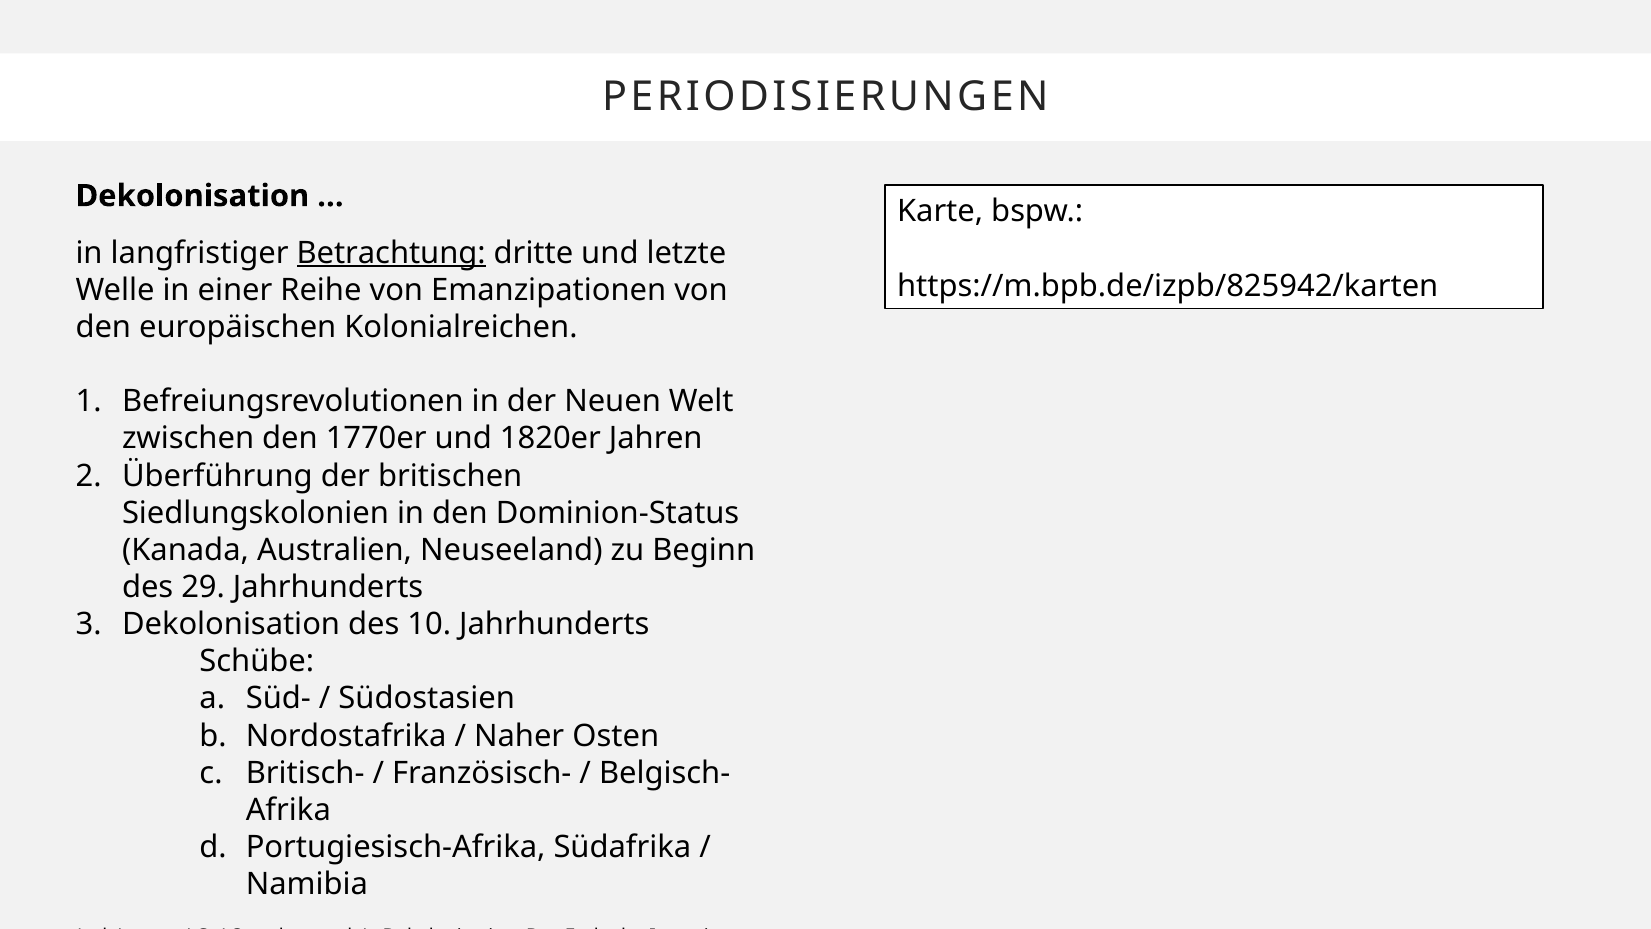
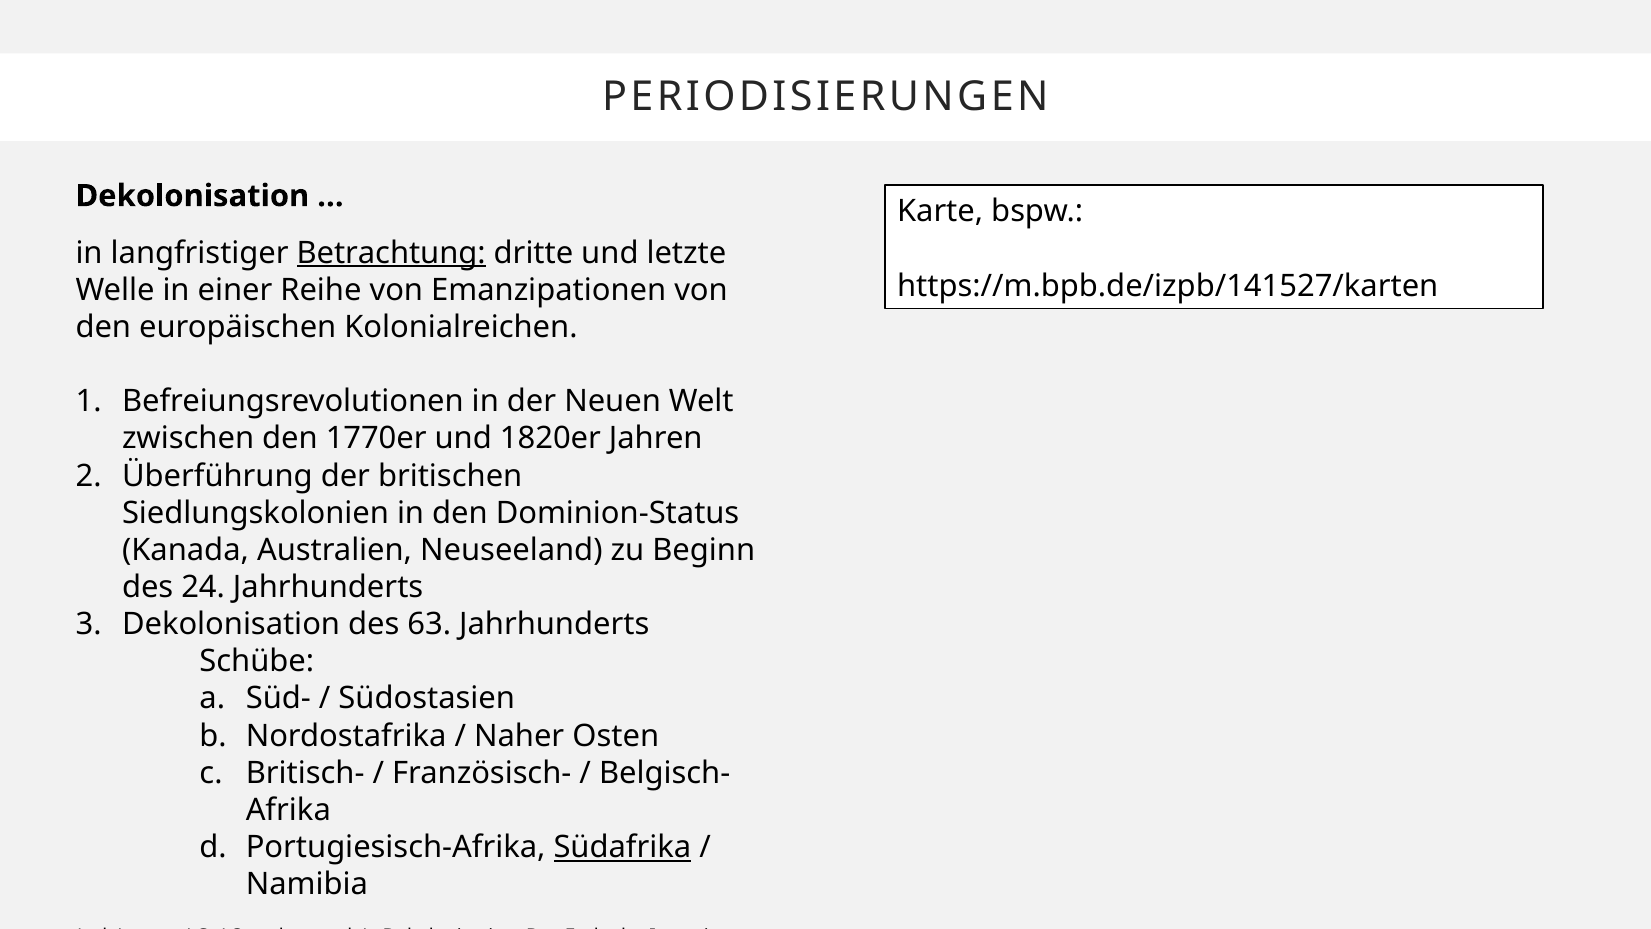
https://m.bpb.de/izpb/825942/karten: https://m.bpb.de/izpb/825942/karten -> https://m.bpb.de/izpb/141527/karten
29: 29 -> 24
10: 10 -> 63
Südafrika underline: none -> present
